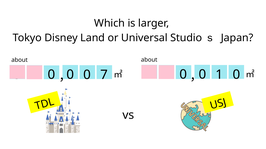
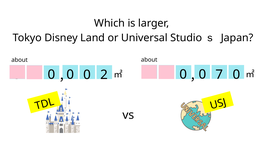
7: 7 -> 2
1 at (219, 75): 1 -> 7
